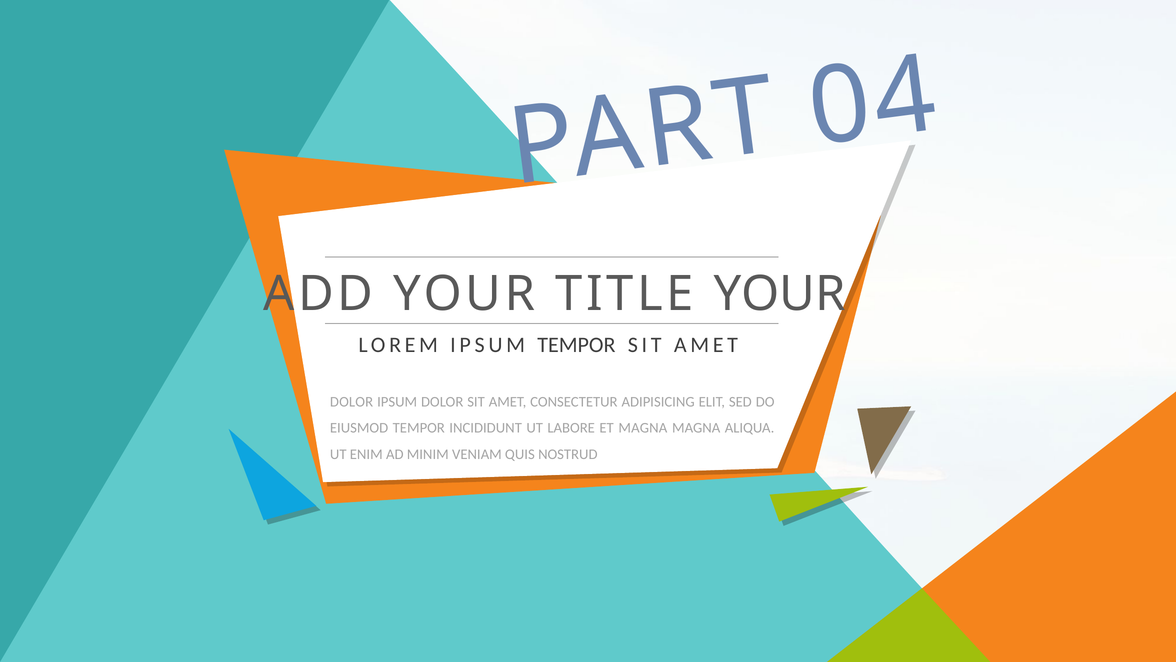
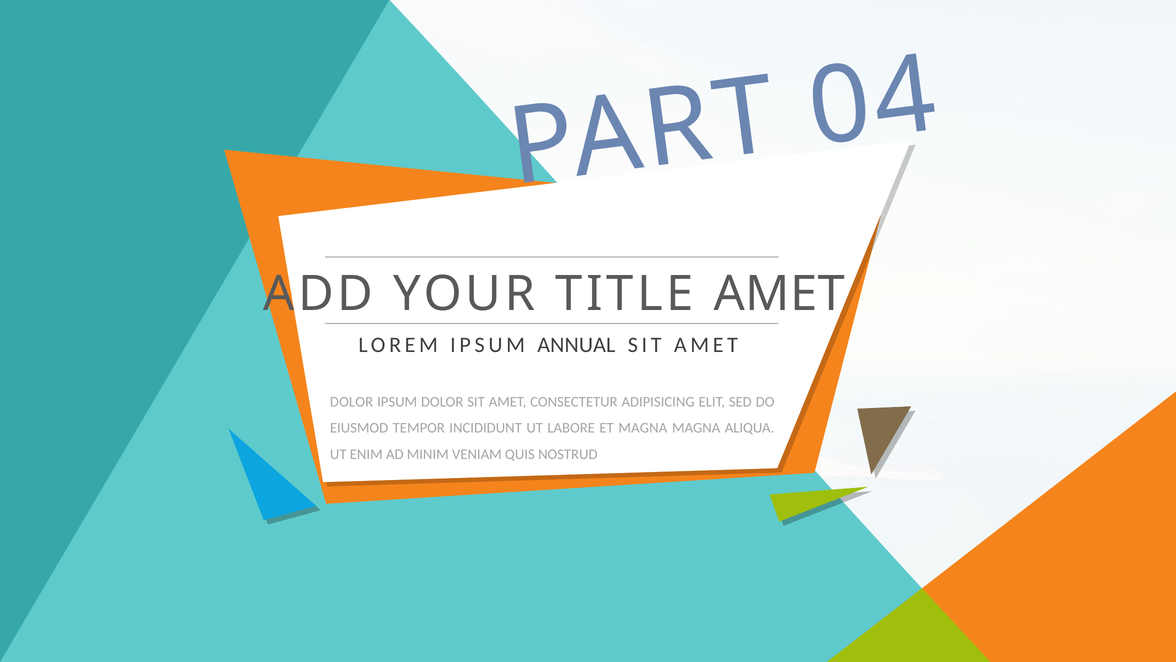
TITLE YOUR: YOUR -> AMET
IPSUM TEMPOR: TEMPOR -> ANNUAL
